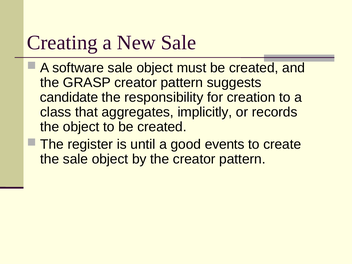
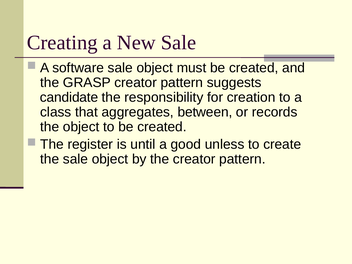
implicitly: implicitly -> between
events: events -> unless
